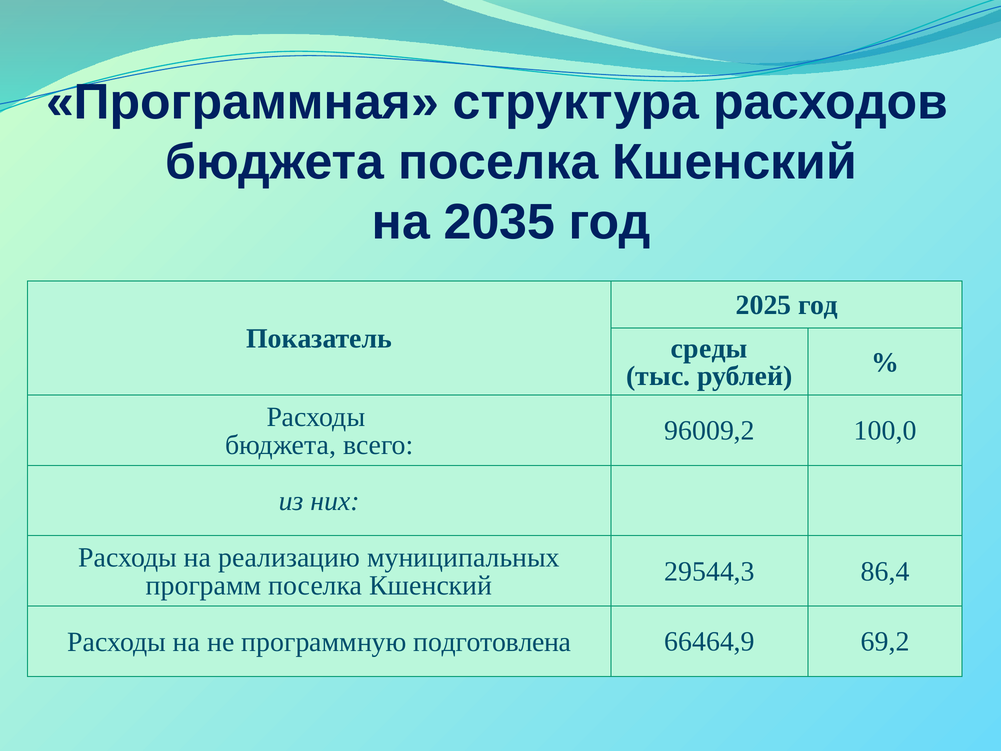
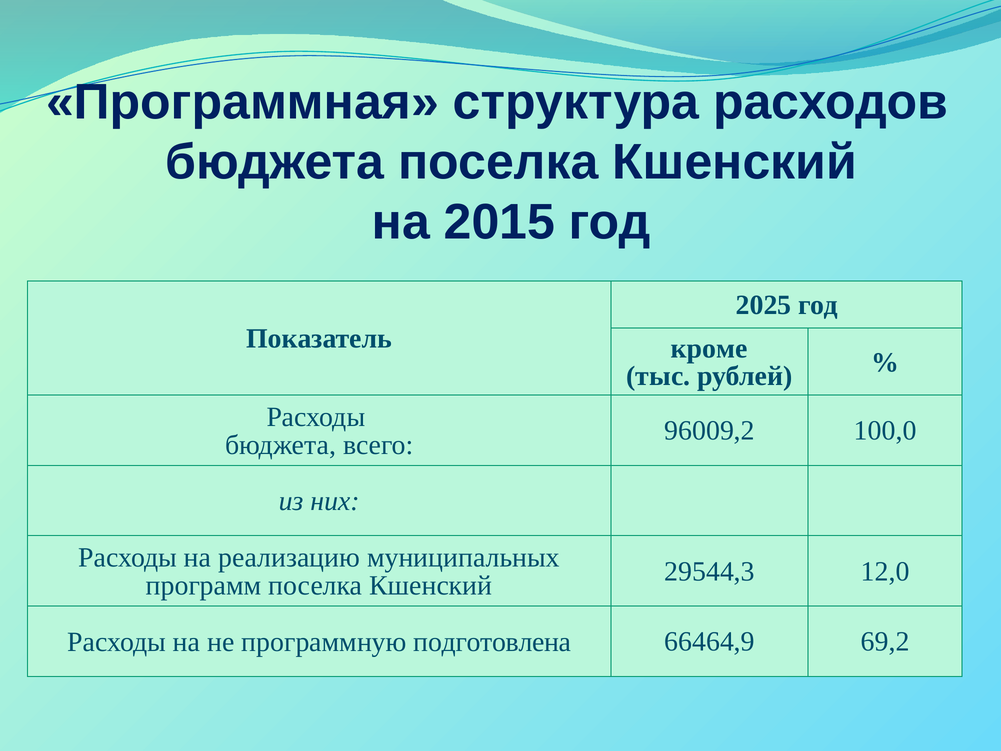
2035: 2035 -> 2015
среды: среды -> кроме
86,4: 86,4 -> 12,0
